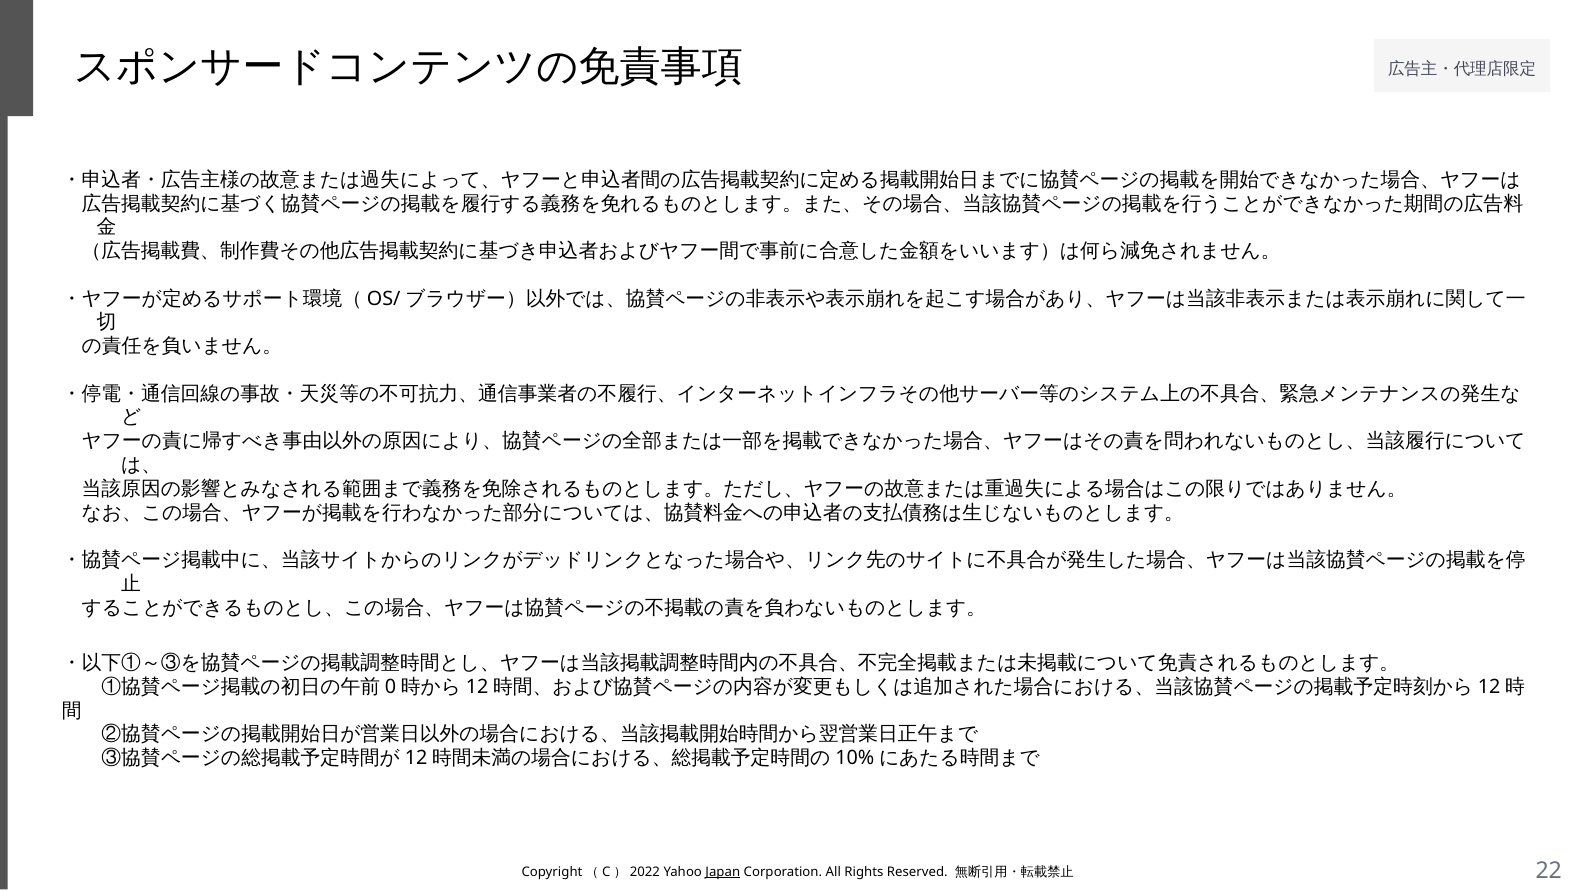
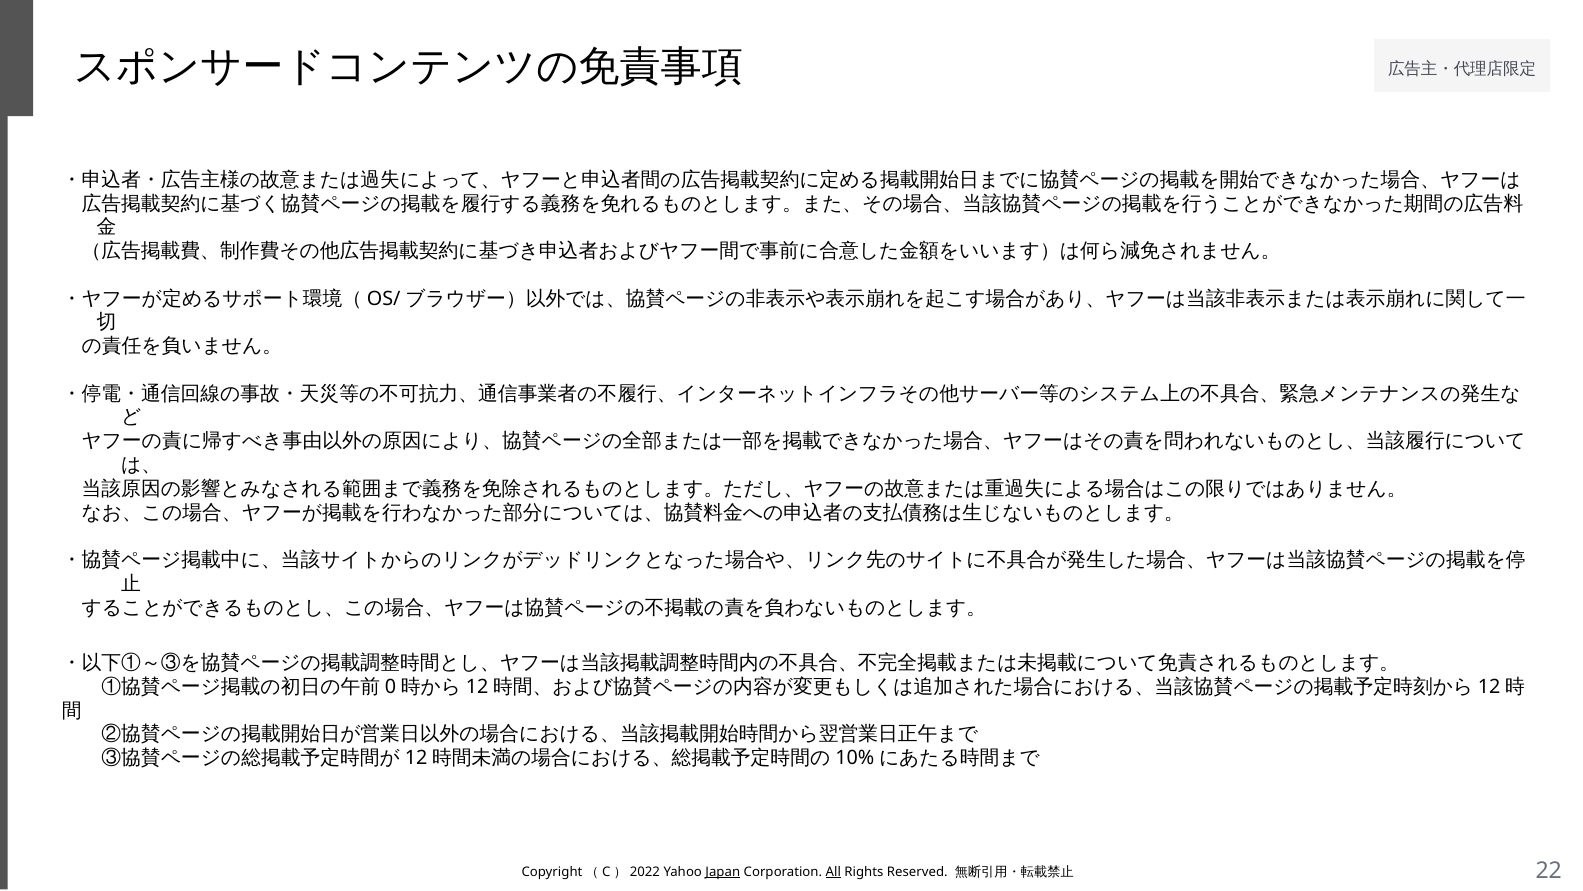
All underline: none -> present
